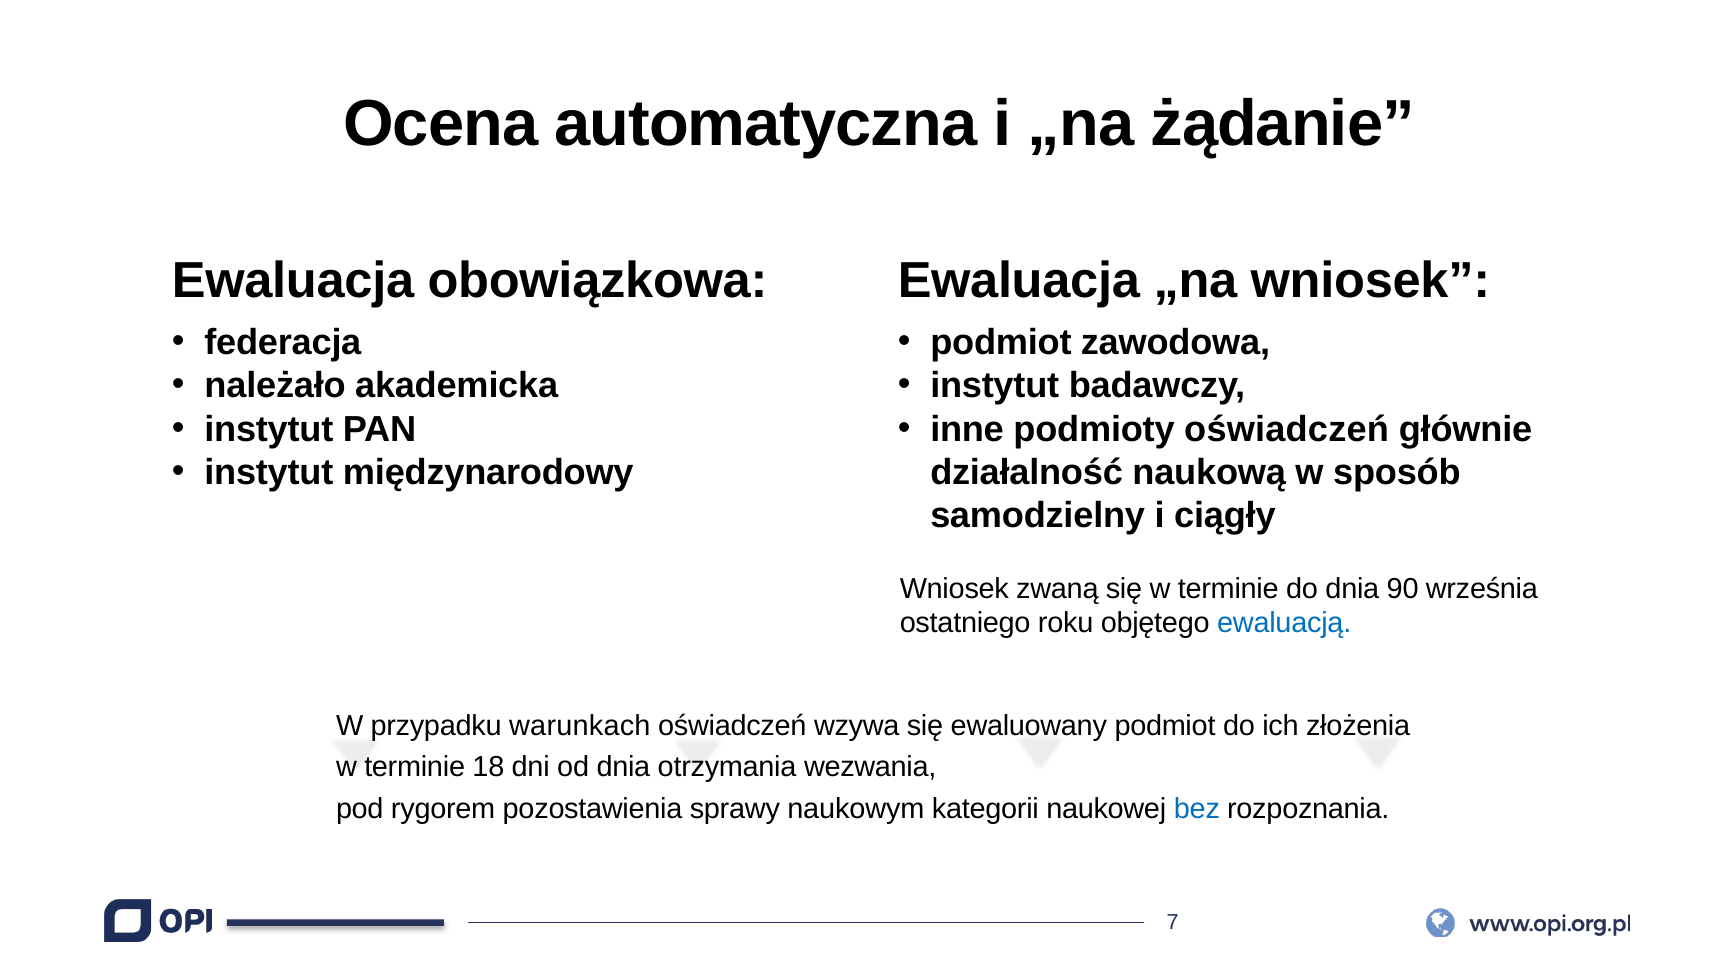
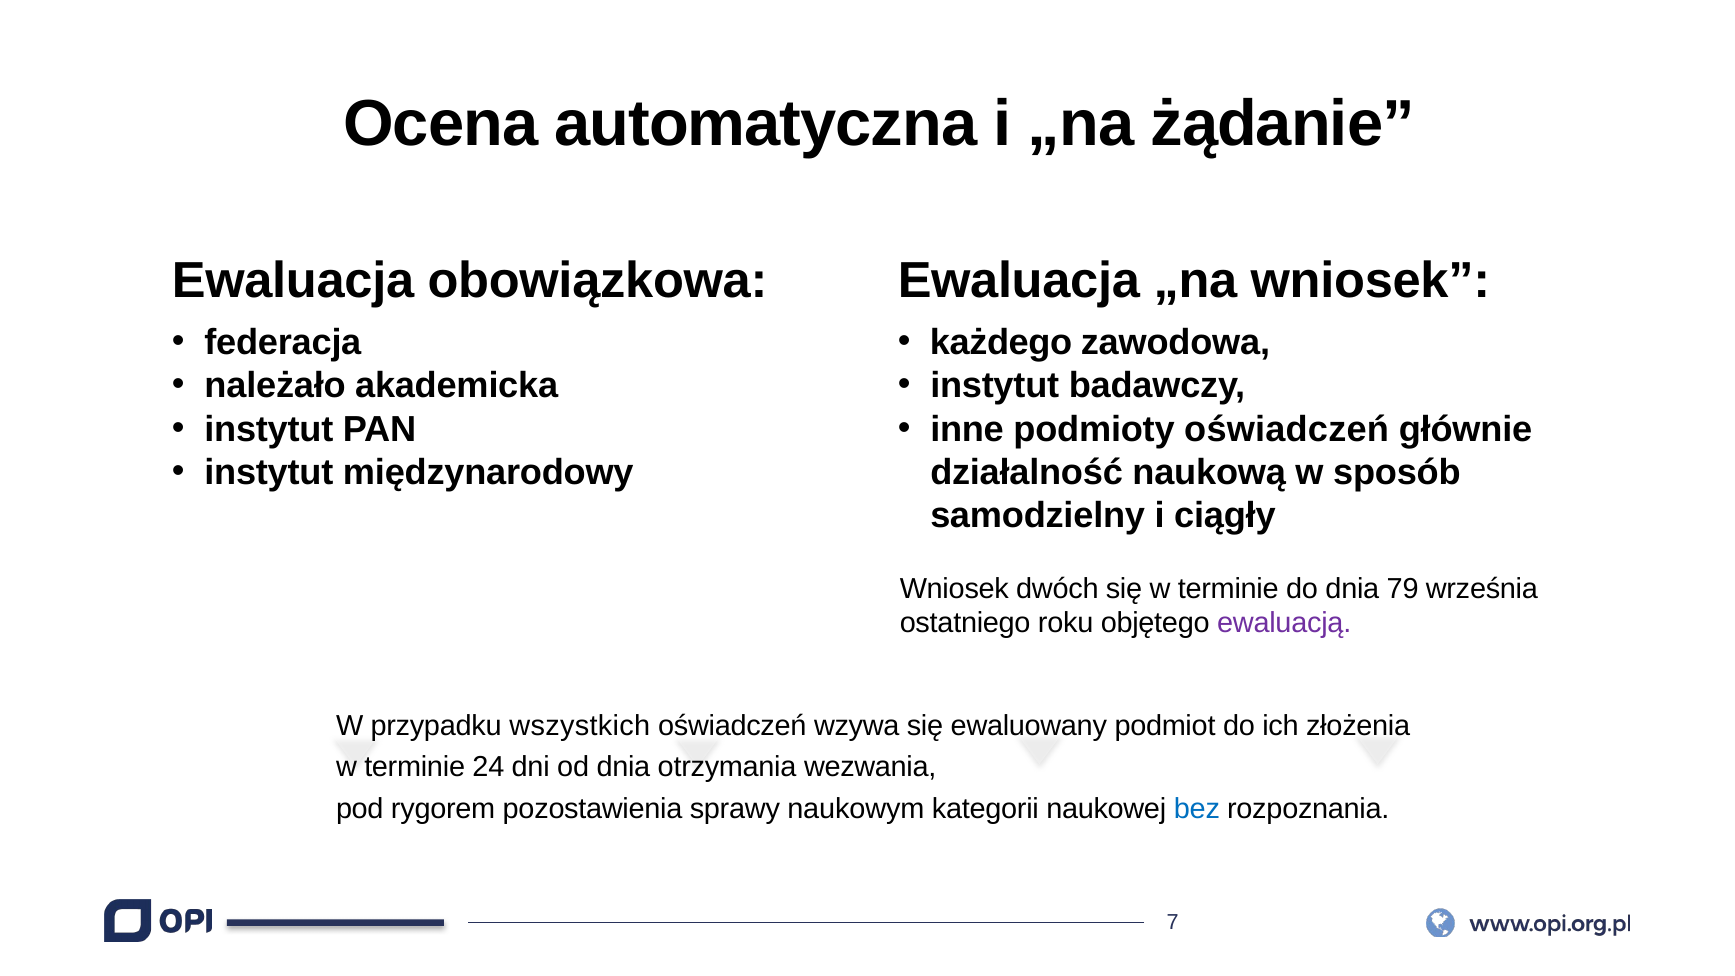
podmiot at (1001, 342): podmiot -> każdego
zwaną: zwaną -> dwóch
90: 90 -> 79
ewaluacją colour: blue -> purple
warunkach: warunkach -> wszystkich
18: 18 -> 24
